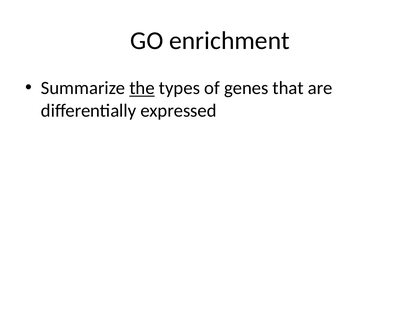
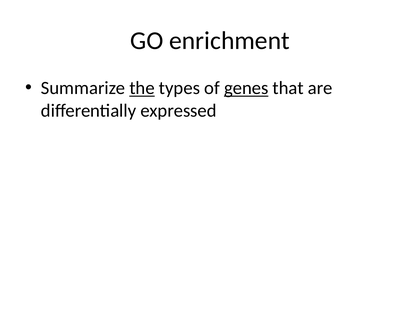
genes underline: none -> present
